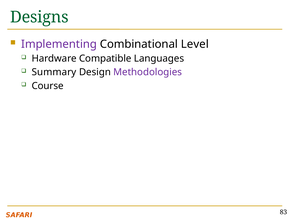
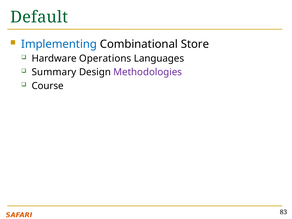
Designs: Designs -> Default
Implementing colour: purple -> blue
Level: Level -> Store
Compatible: Compatible -> Operations
